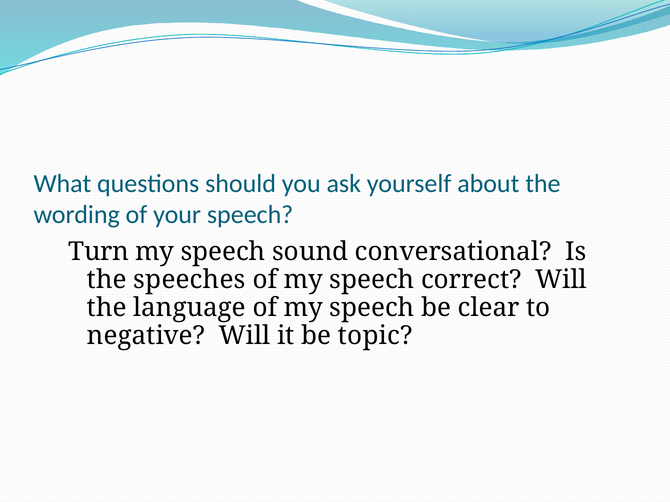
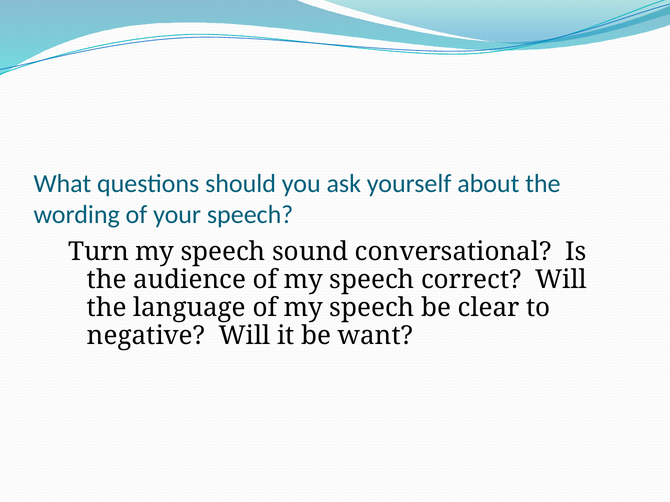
speeches: speeches -> audience
topic: topic -> want
